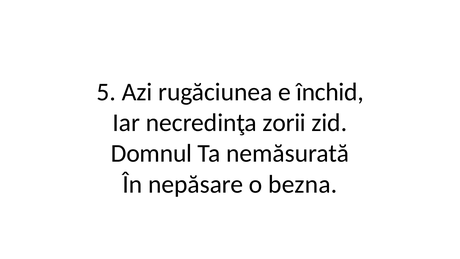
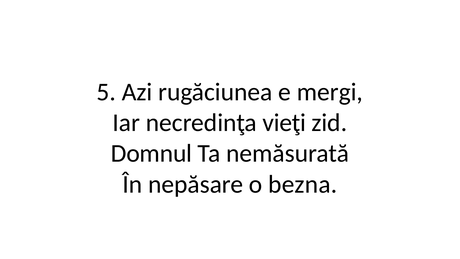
închid: închid -> mergi
zorii: zorii -> vieţi
